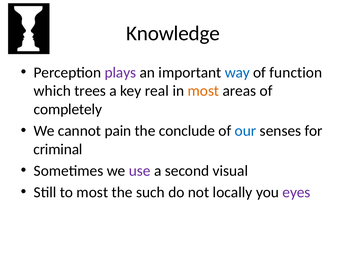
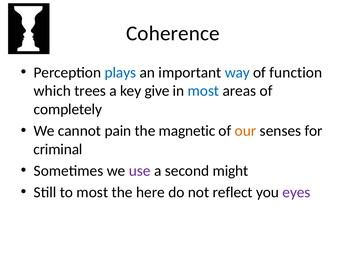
Knowledge: Knowledge -> Coherence
plays colour: purple -> blue
real: real -> give
most at (203, 91) colour: orange -> blue
conclude: conclude -> magnetic
our colour: blue -> orange
visual: visual -> might
such: such -> here
locally: locally -> reflect
